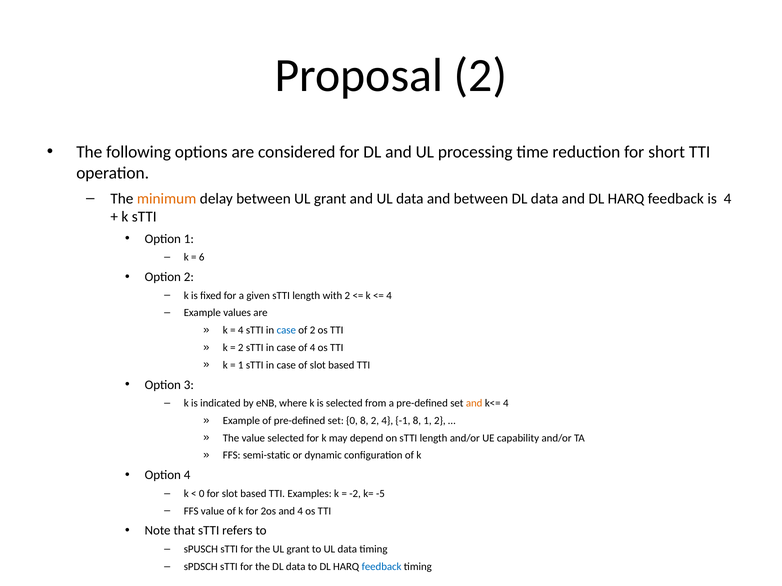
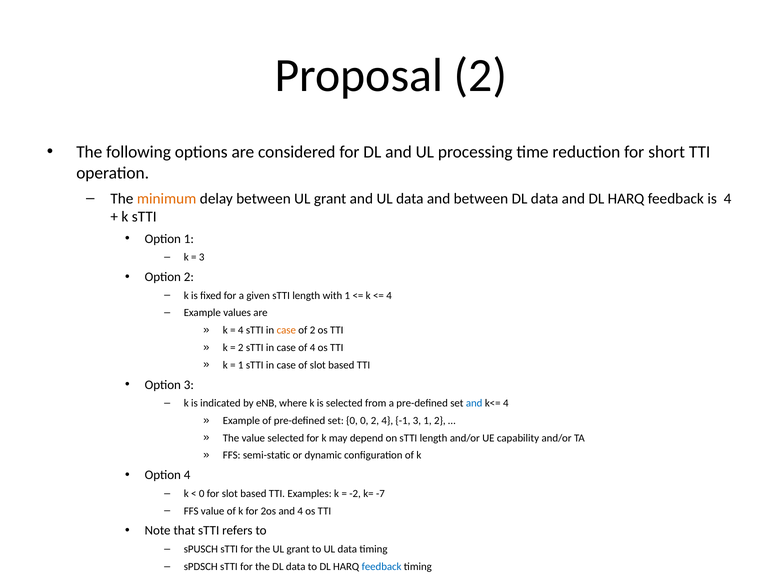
6 at (202, 258): 6 -> 3
with 2: 2 -> 1
case at (286, 331) colour: blue -> orange
and at (474, 404) colour: orange -> blue
0 8: 8 -> 0
-1 8: 8 -> 3
-5: -5 -> -7
